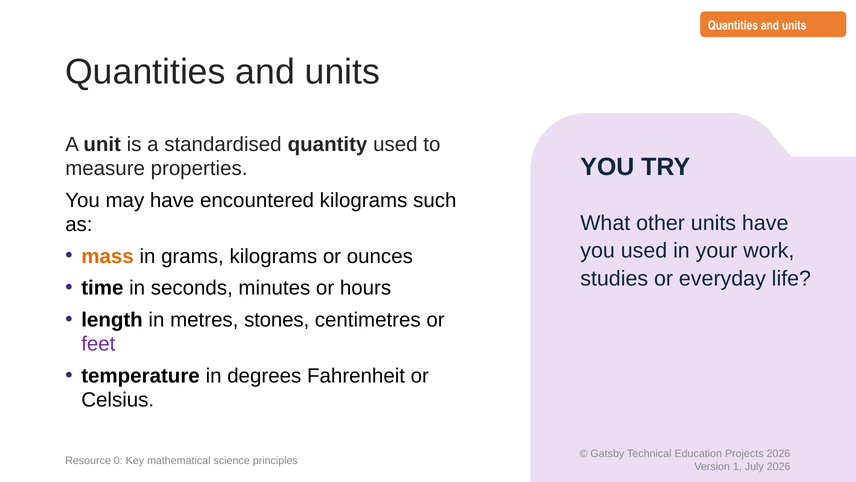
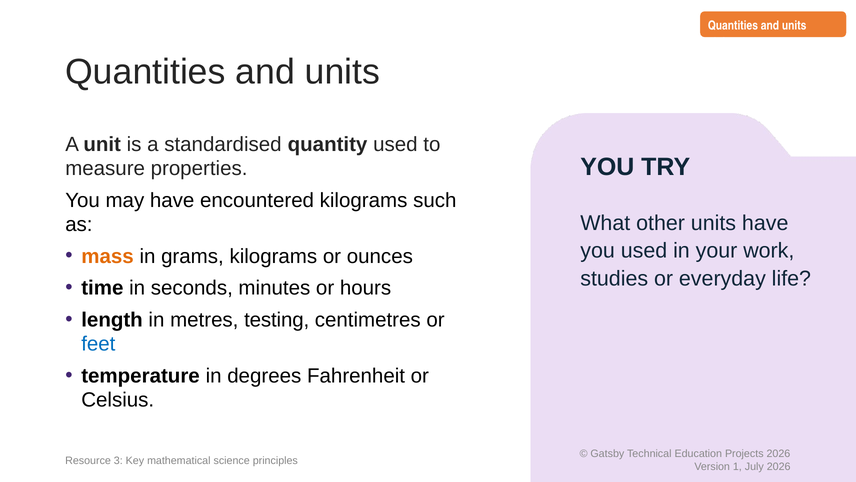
stones: stones -> testing
feet colour: purple -> blue
0: 0 -> 3
